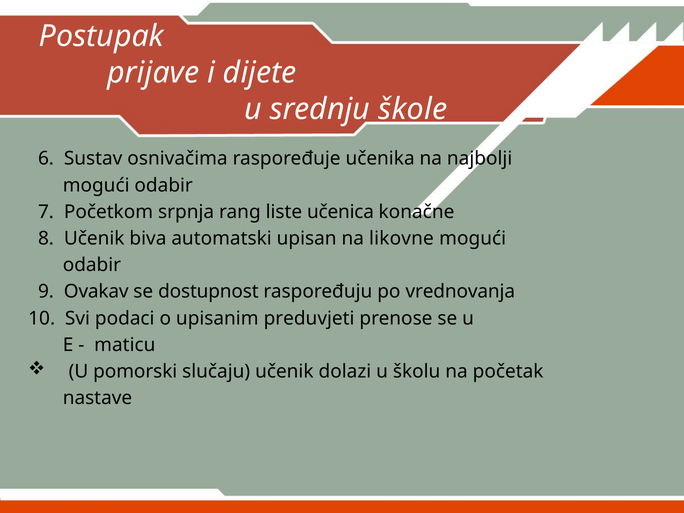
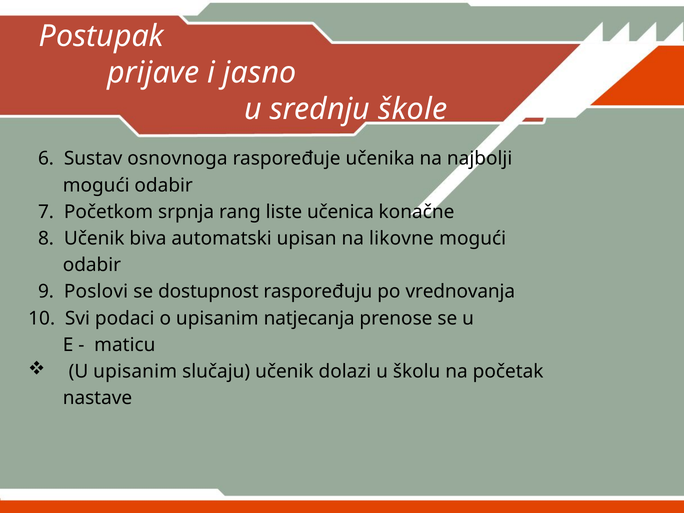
dijete: dijete -> jasno
osnivačima: osnivačima -> osnovnoga
Ovakav: Ovakav -> Poslovi
preduvjeti: preduvjeti -> natjecanja
U pomorski: pomorski -> upisanim
